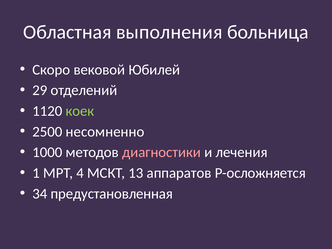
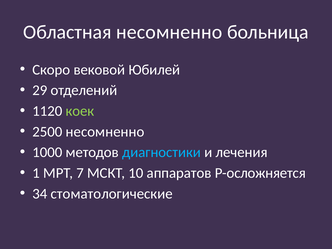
Областная выполнения: выполнения -> несомненно
диагностики colour: pink -> light blue
4: 4 -> 7
13: 13 -> 10
предустановленная: предустановленная -> стоматологические
